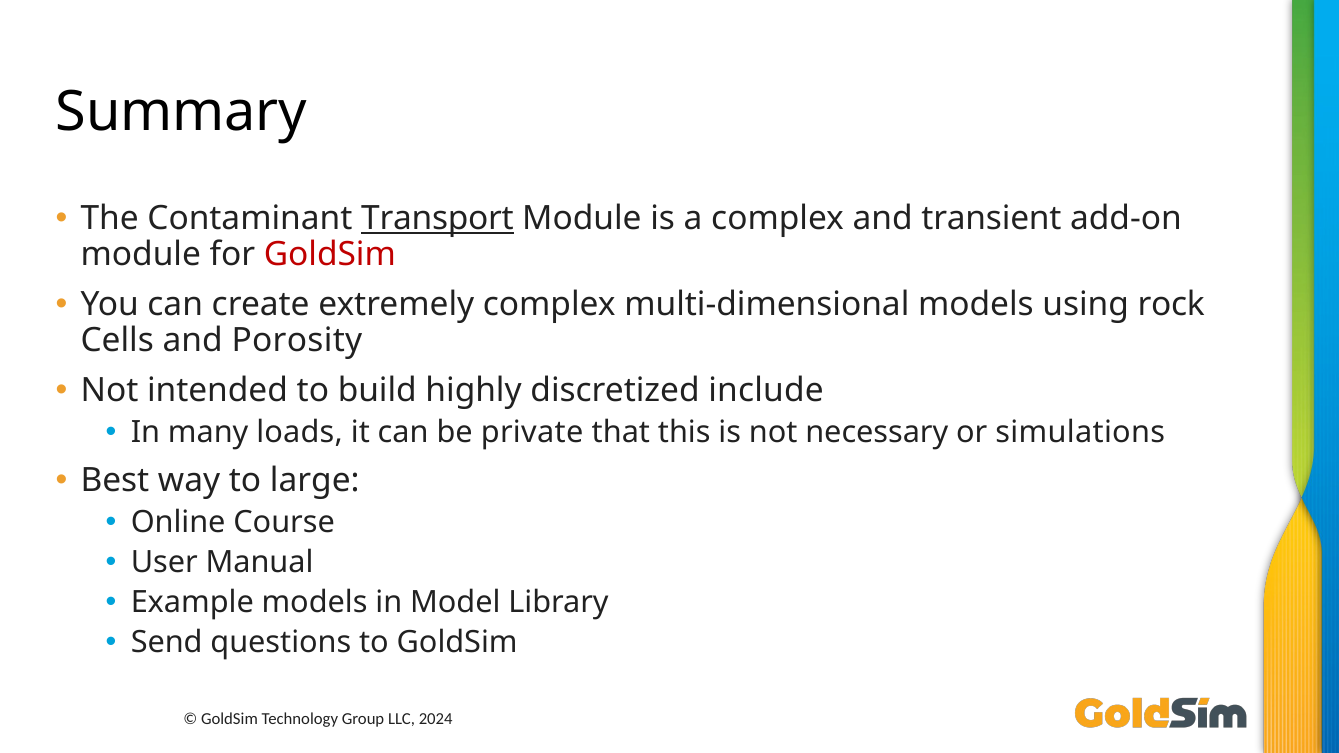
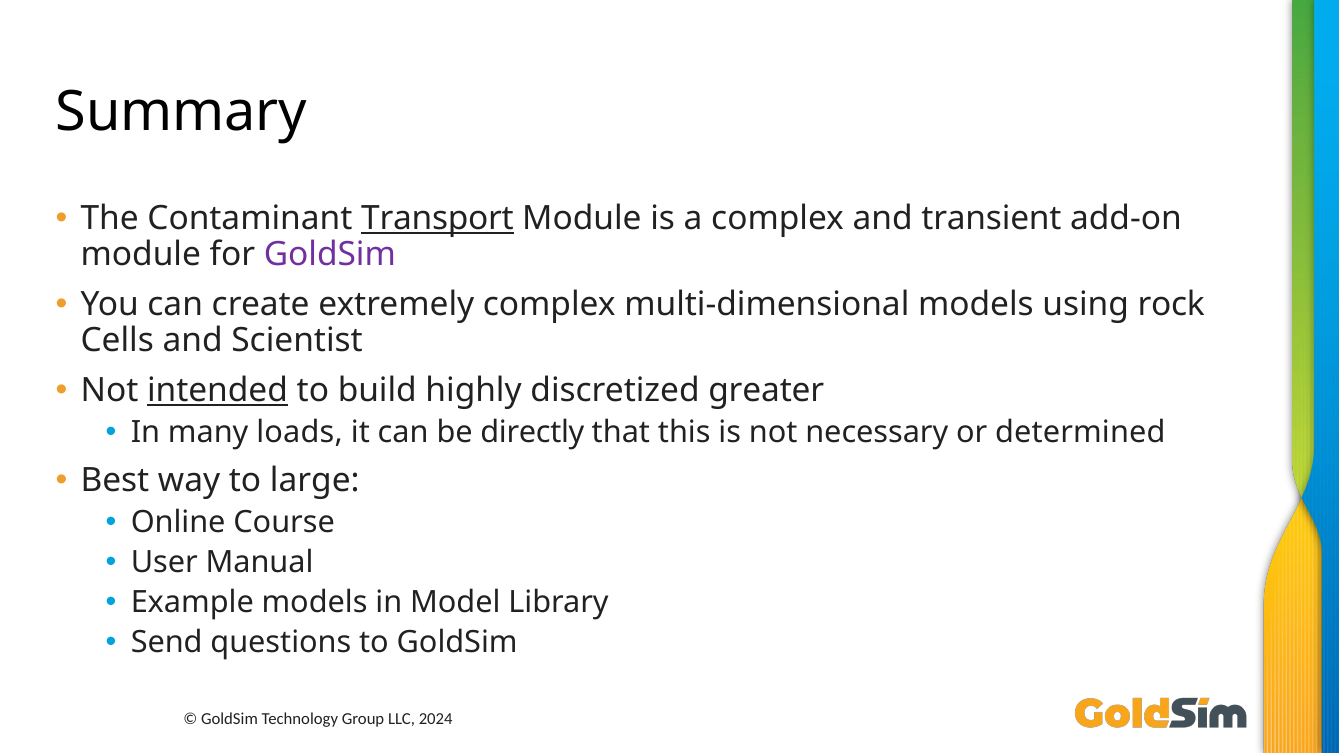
GoldSim at (330, 255) colour: red -> purple
Porosity: Porosity -> Scientist
intended underline: none -> present
include: include -> greater
private: private -> directly
simulations: simulations -> determined
